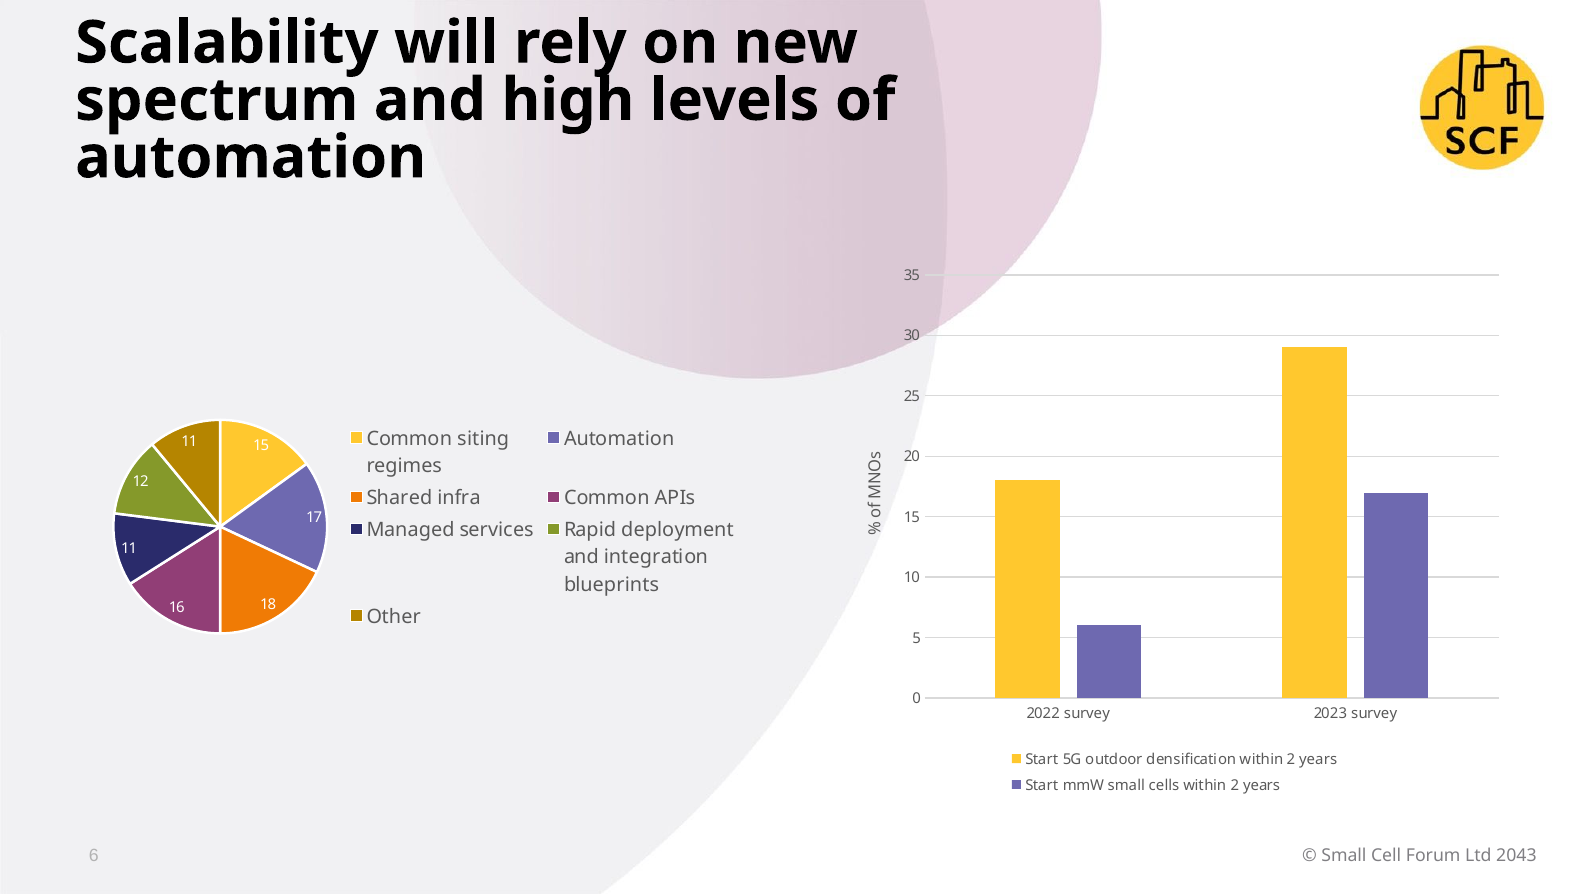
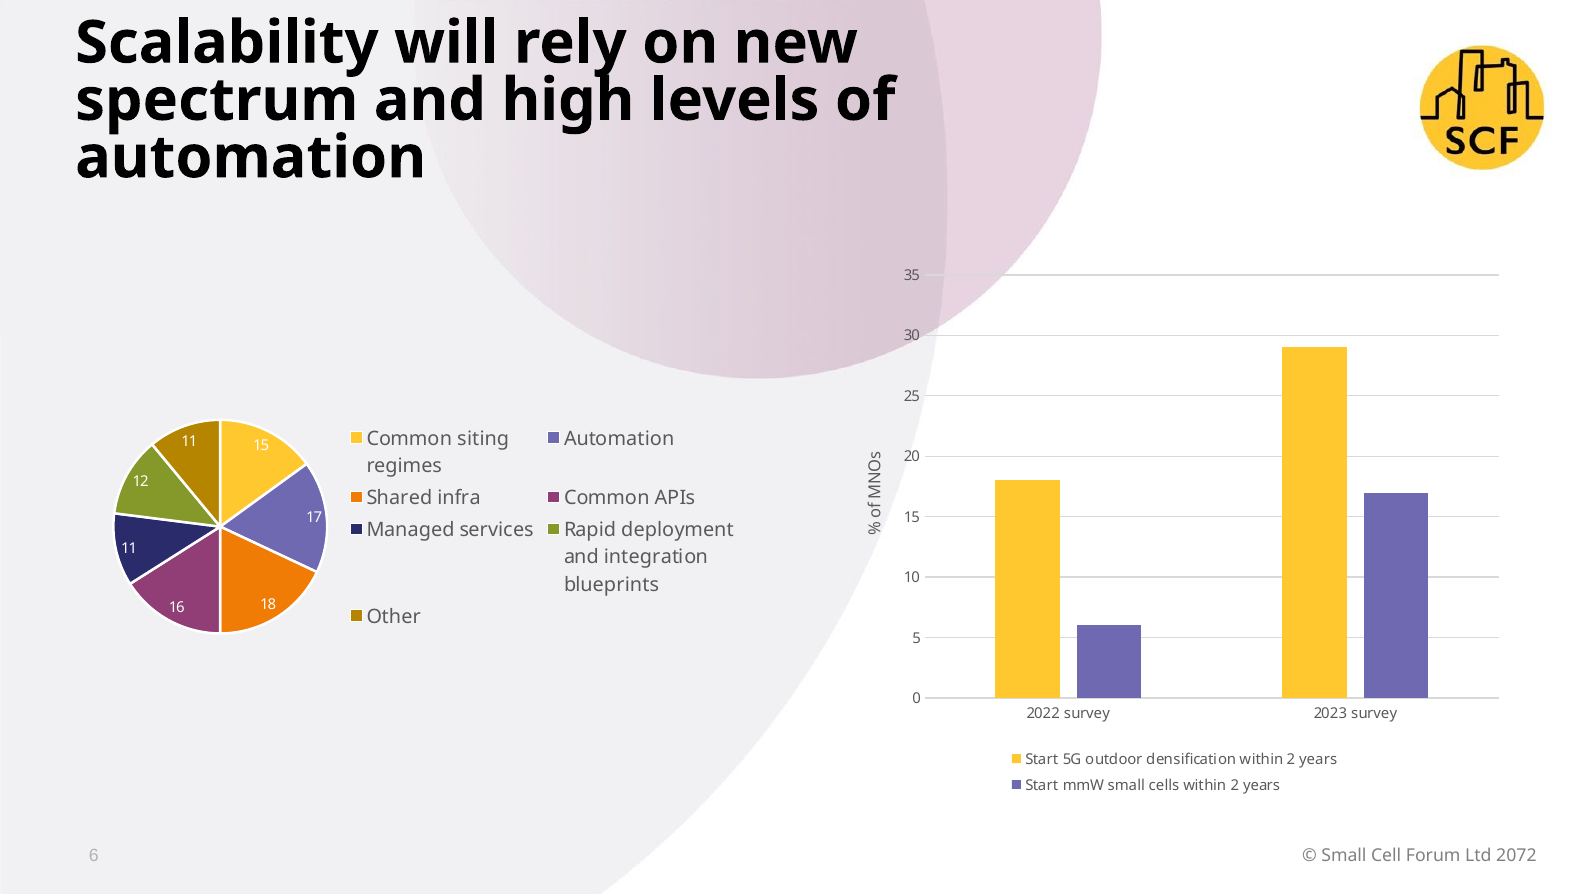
2043: 2043 -> 2072
